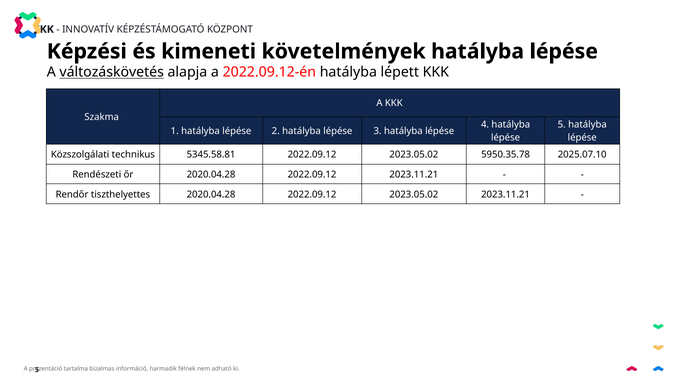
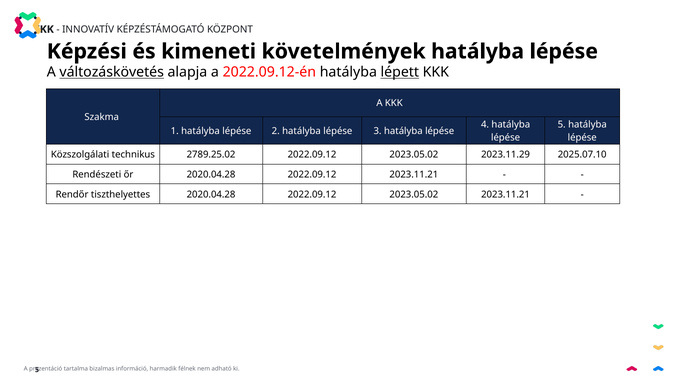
lépett underline: none -> present
5345.58.81: 5345.58.81 -> 2789.25.02
5950.35.78: 5950.35.78 -> 2023.11.29
